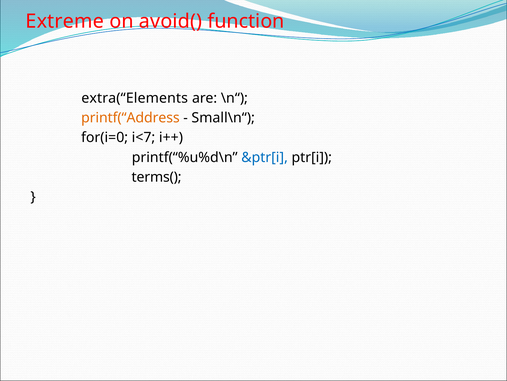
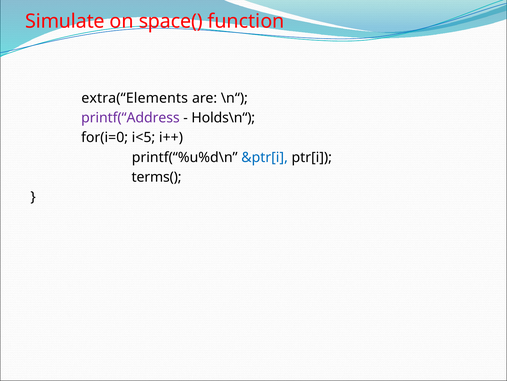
Extreme: Extreme -> Simulate
avoid(: avoid( -> space(
printf(“Address colour: orange -> purple
Small\n“: Small\n“ -> Holds\n“
i<7: i<7 -> i<5
